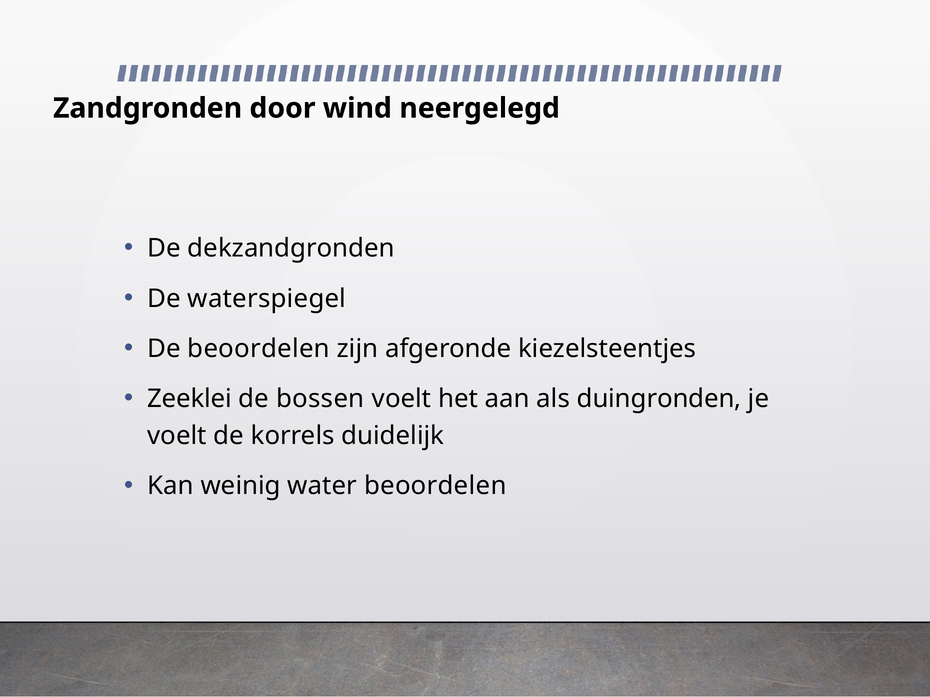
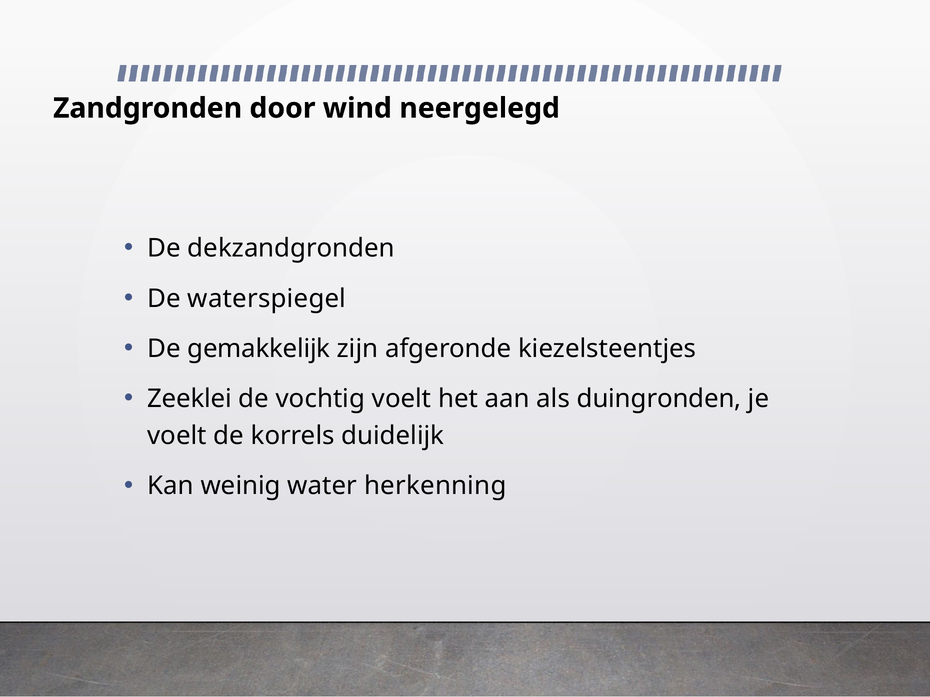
De beoordelen: beoordelen -> gemakkelijk
bossen: bossen -> vochtig
water beoordelen: beoordelen -> herkenning
